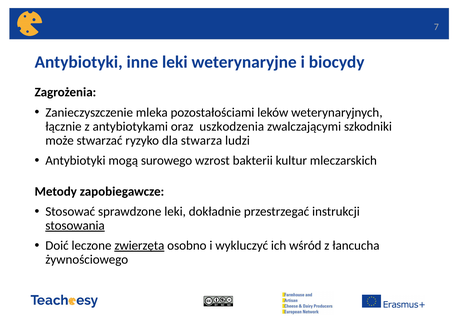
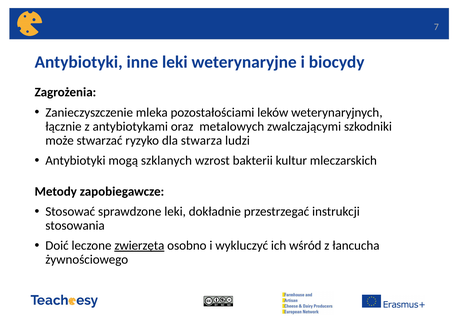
uszkodzenia: uszkodzenia -> metalowych
surowego: surowego -> szklanych
stosowania underline: present -> none
